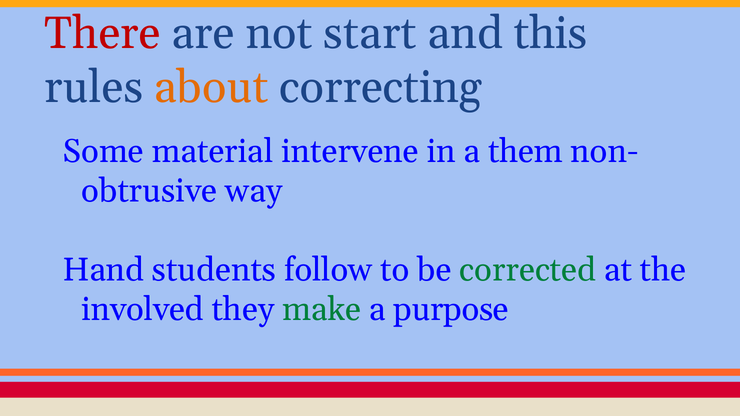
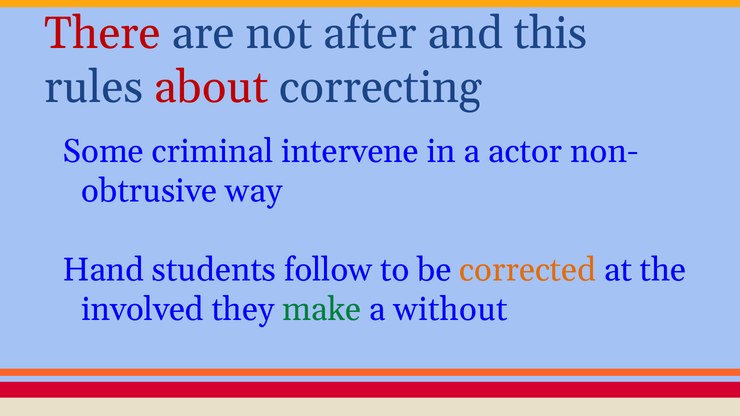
start: start -> after
about colour: orange -> red
material: material -> criminal
them: them -> actor
corrected colour: green -> orange
purpose: purpose -> without
